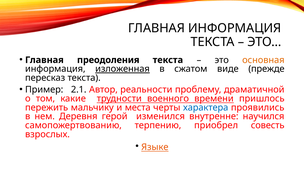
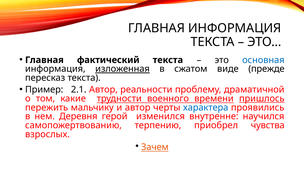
преодоления: преодоления -> фактический
основная colour: orange -> blue
пришлось underline: none -> present
и места: места -> автор
совесть: совесть -> чувства
Языке: Языке -> Зачем
